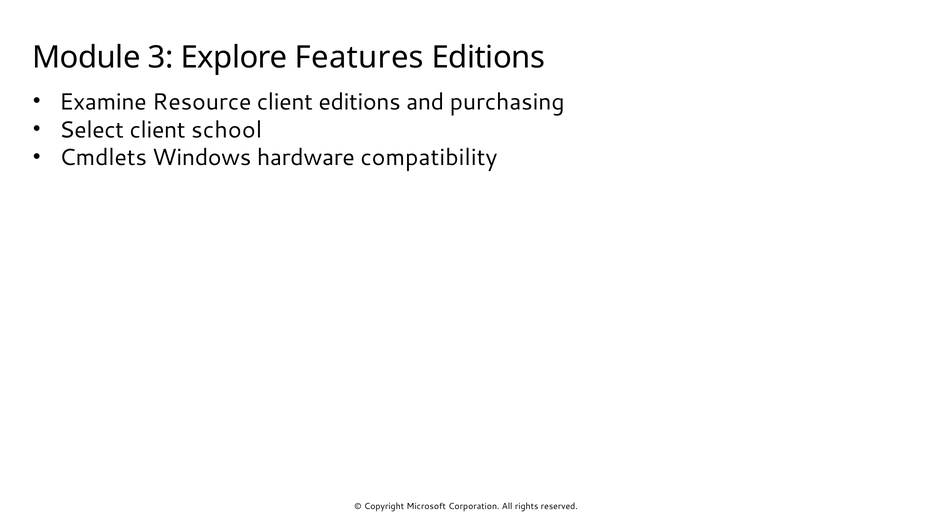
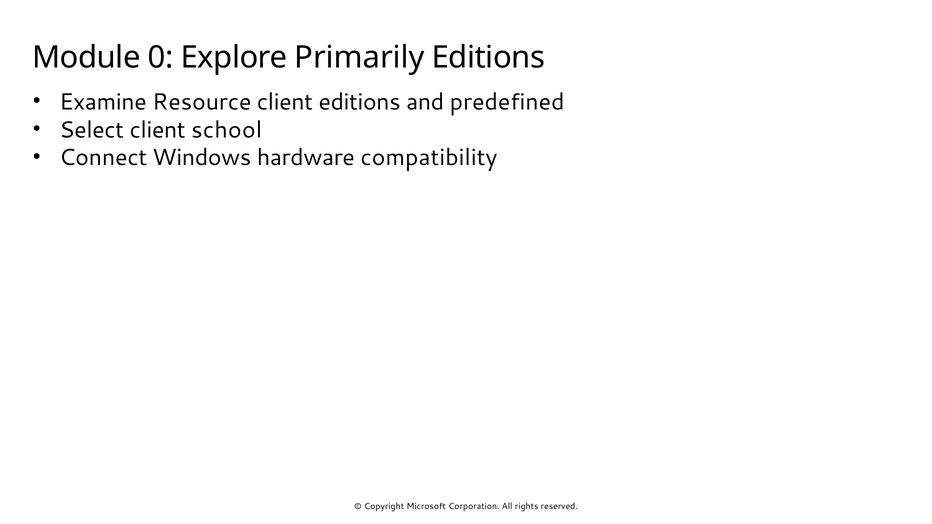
3: 3 -> 0
Features: Features -> Primarily
purchasing: purchasing -> predefined
Cmdlets: Cmdlets -> Connect
